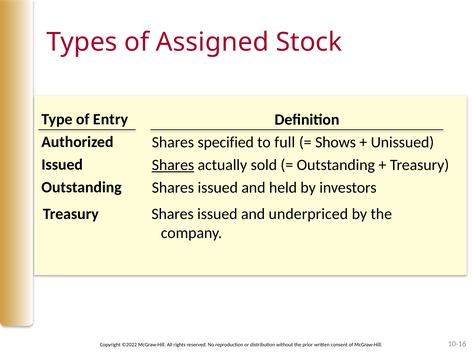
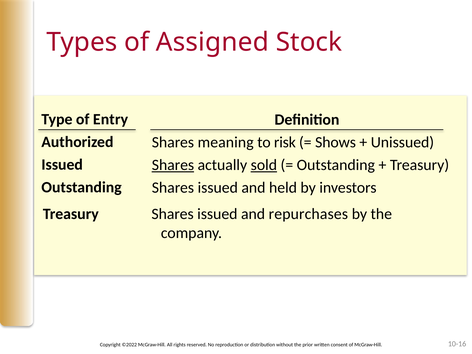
specified: specified -> meaning
full: full -> risk
sold underline: none -> present
underpriced: underpriced -> repurchases
